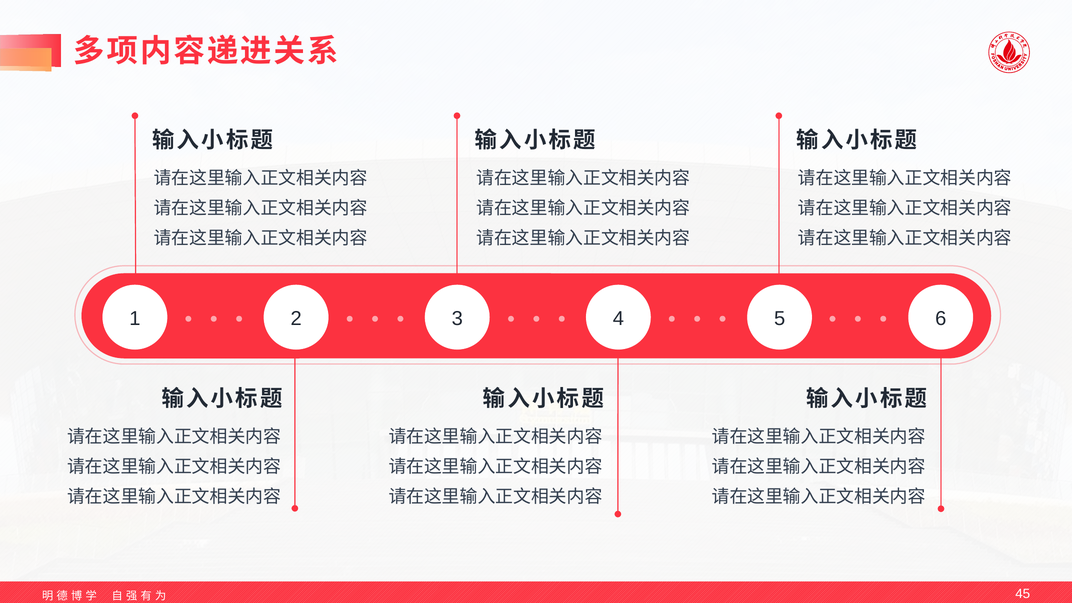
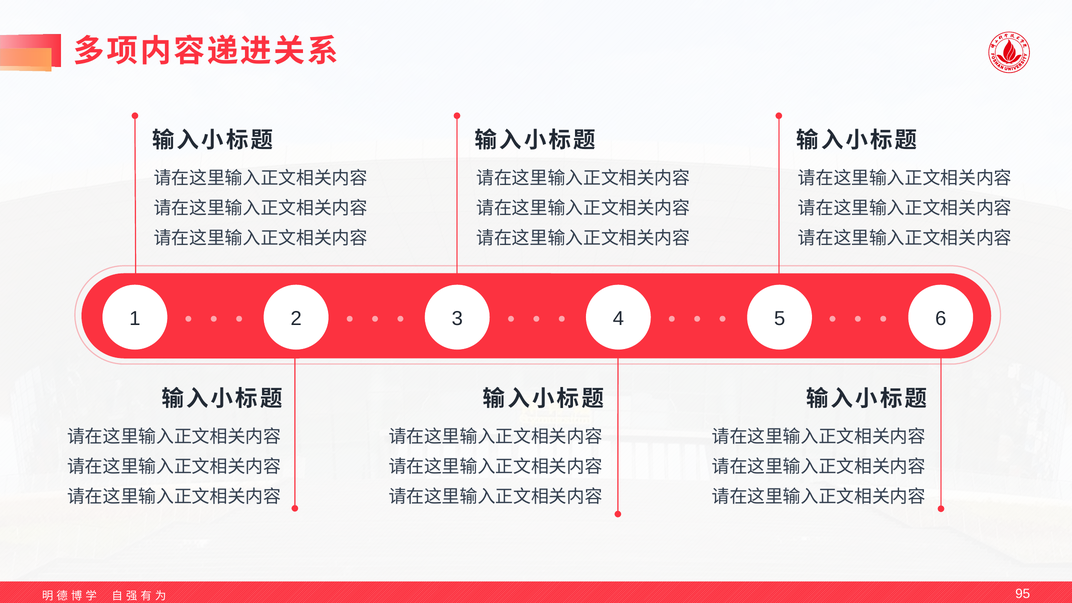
45: 45 -> 95
